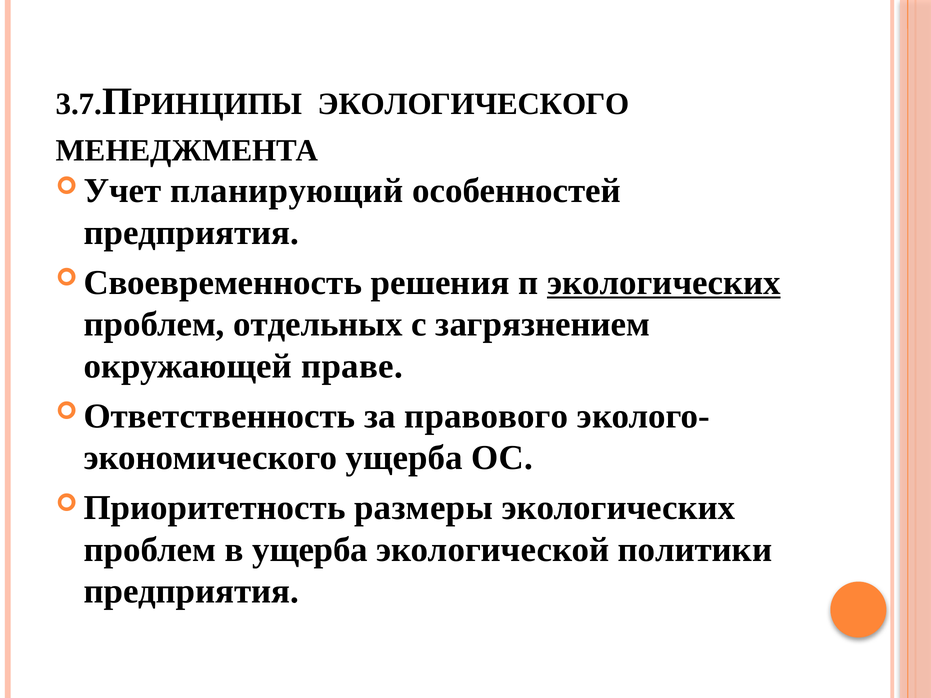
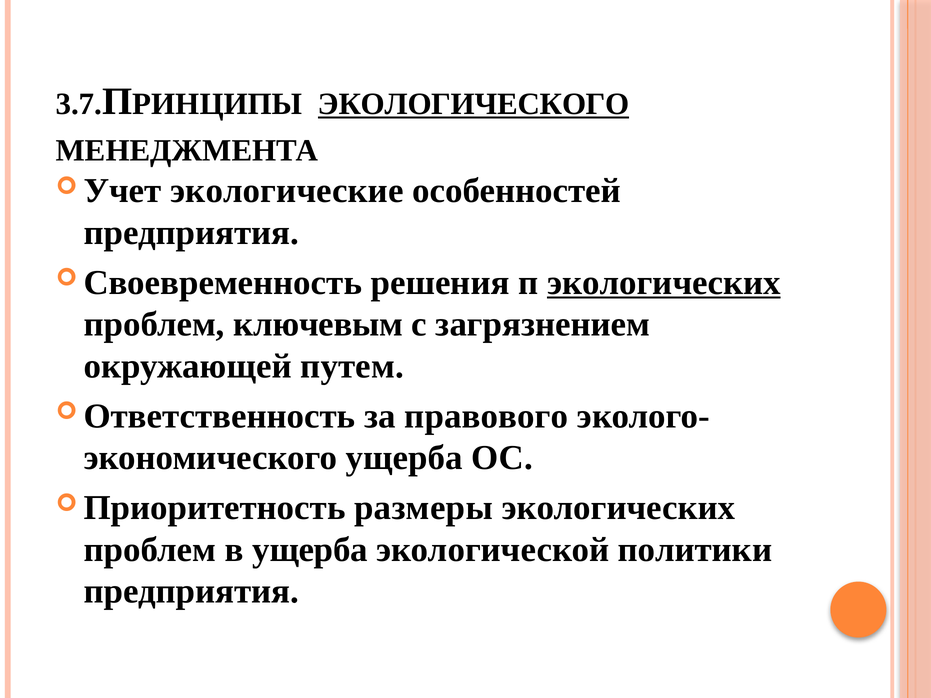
ЭКОЛОГИЧЕСКОГО underline: none -> present
планирующий: планирующий -> экологические
отдельных: отдельных -> ключевым
праве: праве -> путем
